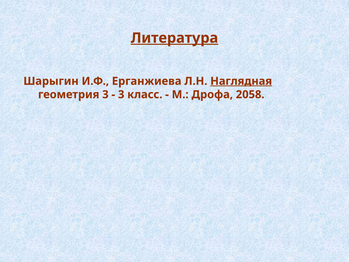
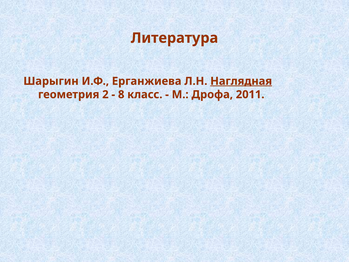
Литература underline: present -> none
геометрия 3: 3 -> 2
3 at (121, 94): 3 -> 8
2058: 2058 -> 2011
